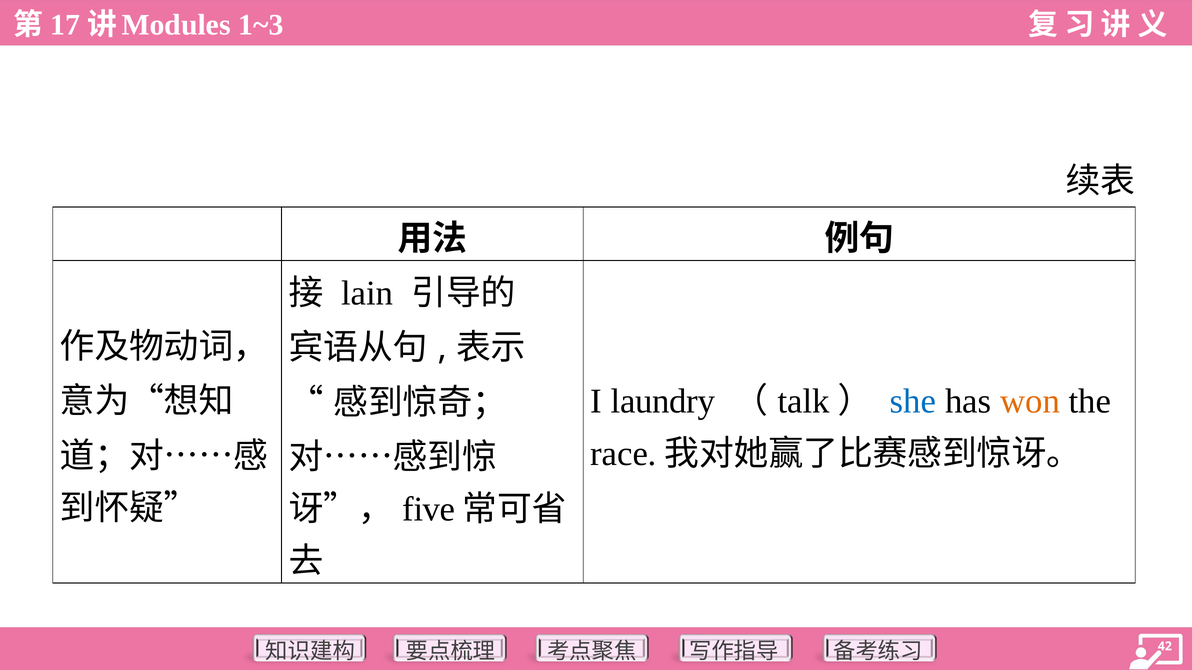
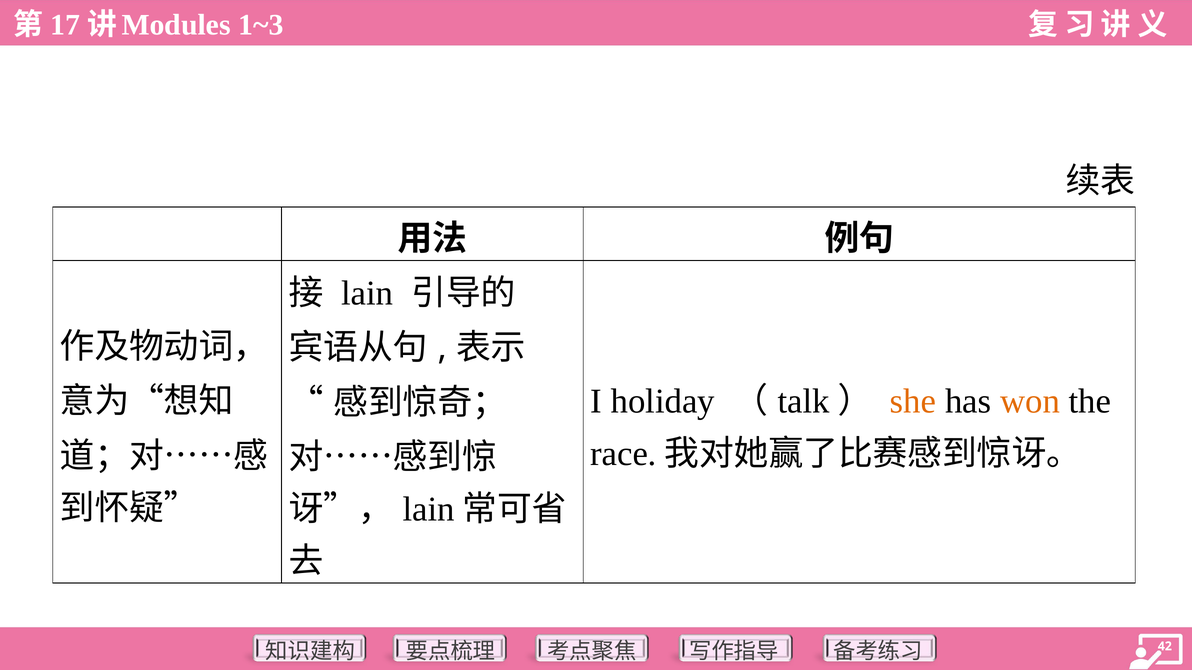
laundry: laundry -> holiday
she colour: blue -> orange
five at (429, 510): five -> lain
